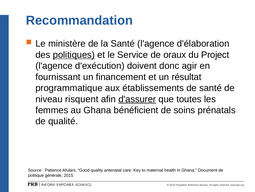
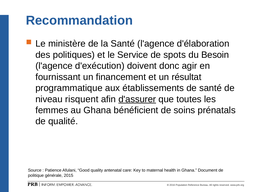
politiques underline: present -> none
oraux: oraux -> spots
Project: Project -> Besoin
